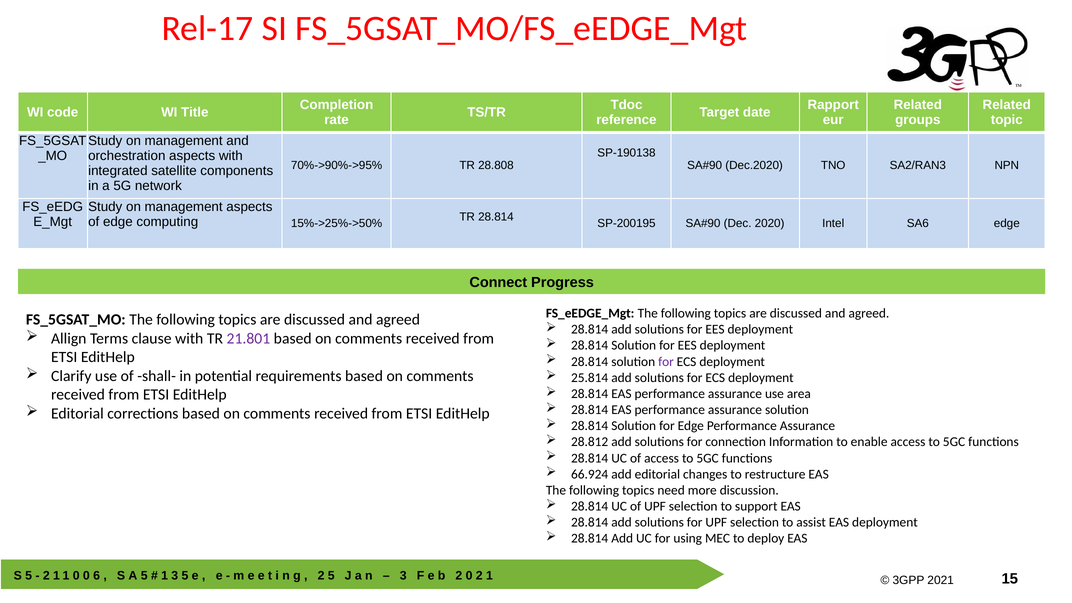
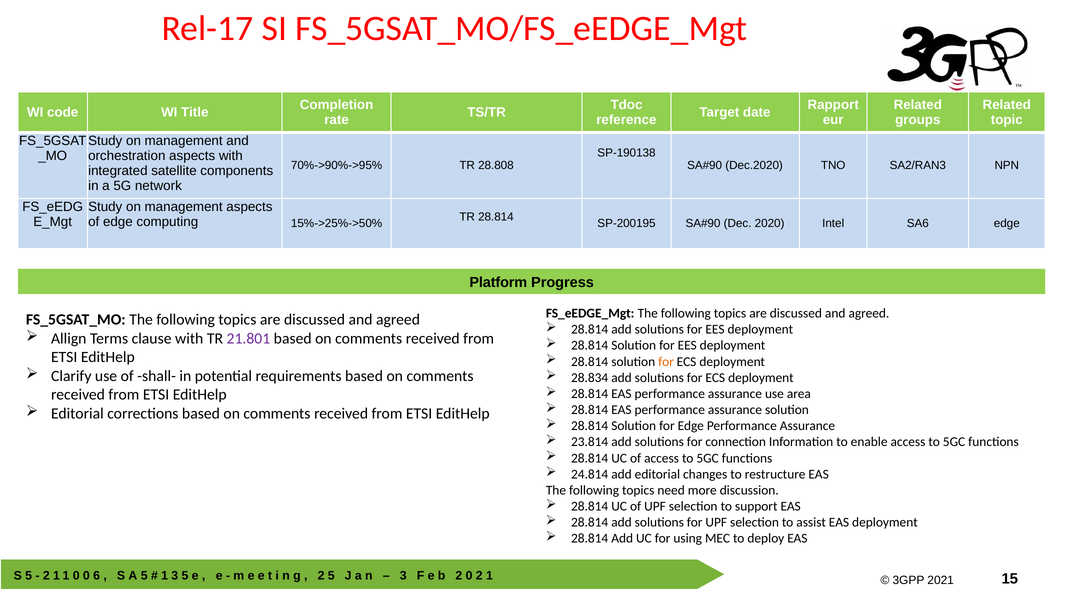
Connect: Connect -> Platform
for at (666, 362) colour: purple -> orange
25.814: 25.814 -> 28.834
28.812: 28.812 -> 23.814
66.924: 66.924 -> 24.814
